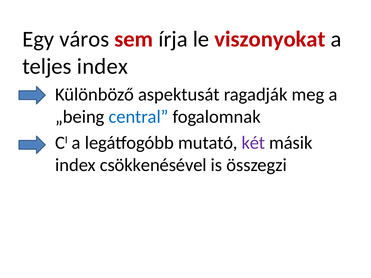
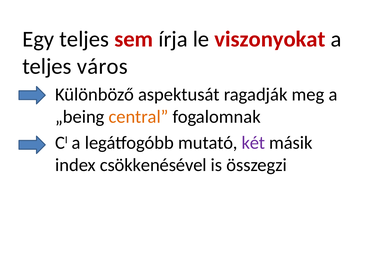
Egy város: város -> teljes
teljes index: index -> város
central colour: blue -> orange
